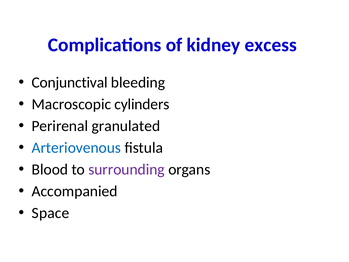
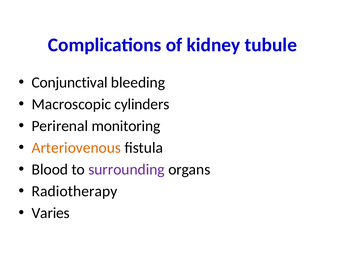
excess: excess -> tubule
granulated: granulated -> monitoring
Arteriovenous colour: blue -> orange
Accompanied: Accompanied -> Radiotherapy
Space: Space -> Varies
